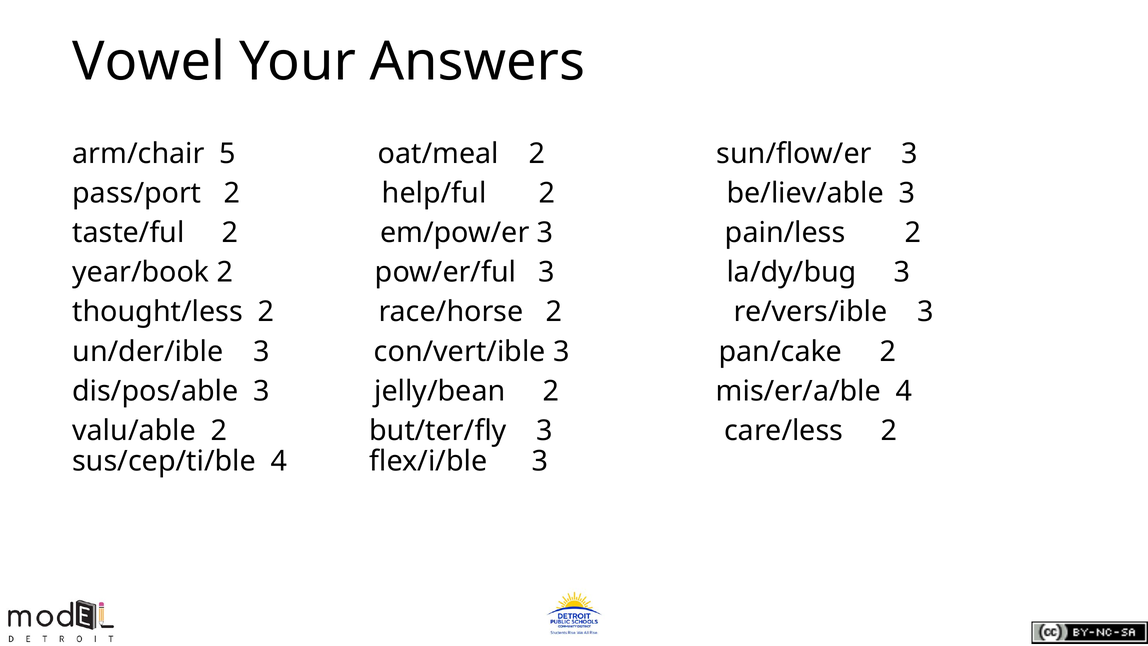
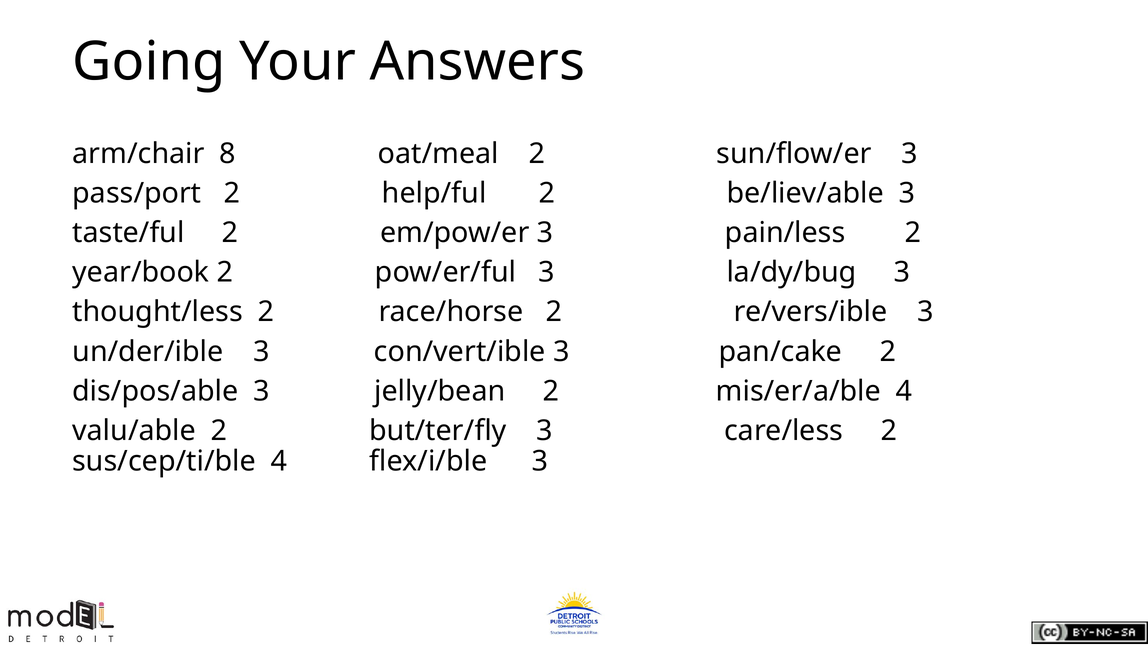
Vowel: Vowel -> Going
5: 5 -> 8
